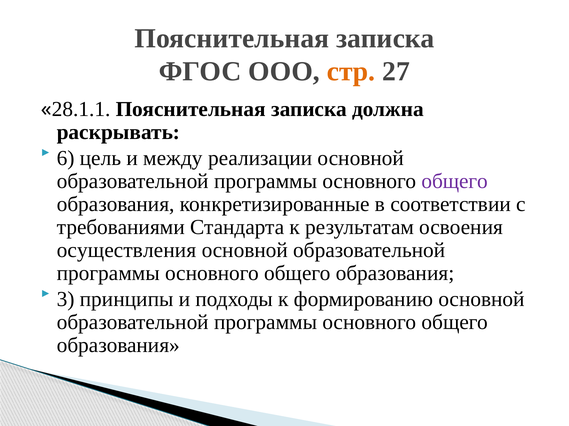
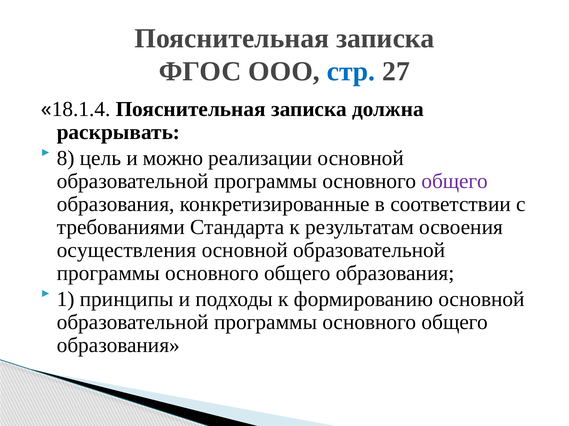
стр colour: orange -> blue
28.1.1: 28.1.1 -> 18.1.4
6: 6 -> 8
между: между -> можно
3: 3 -> 1
